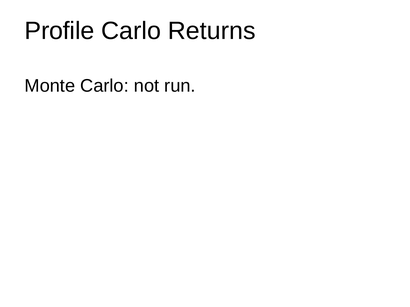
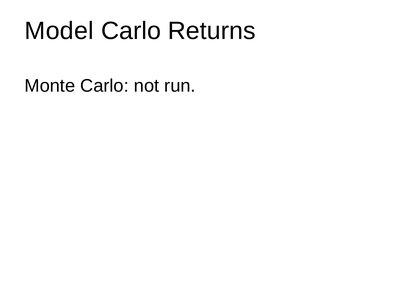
Profile: Profile -> Model
